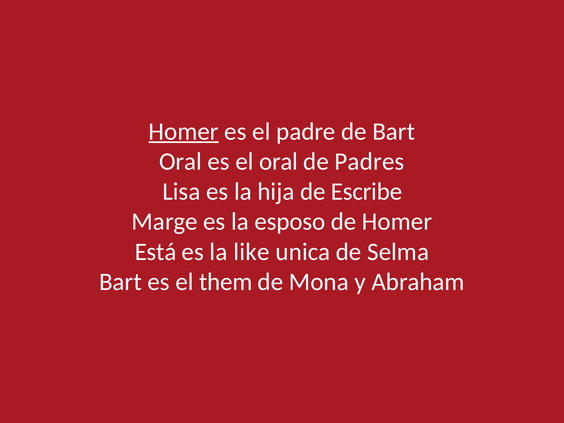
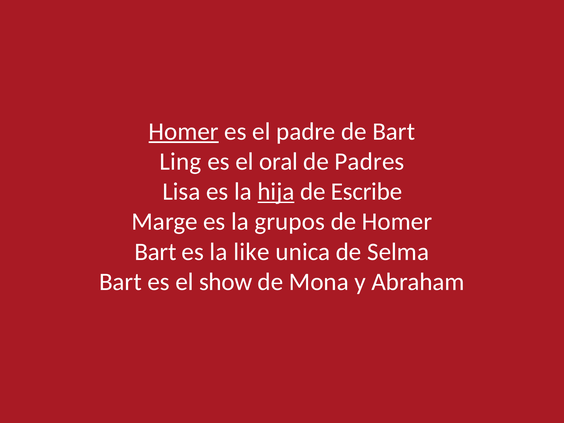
Oral at (181, 162): Oral -> Ling
hija underline: none -> present
esposo: esposo -> grupos
Está at (156, 252): Está -> Bart
them: them -> show
